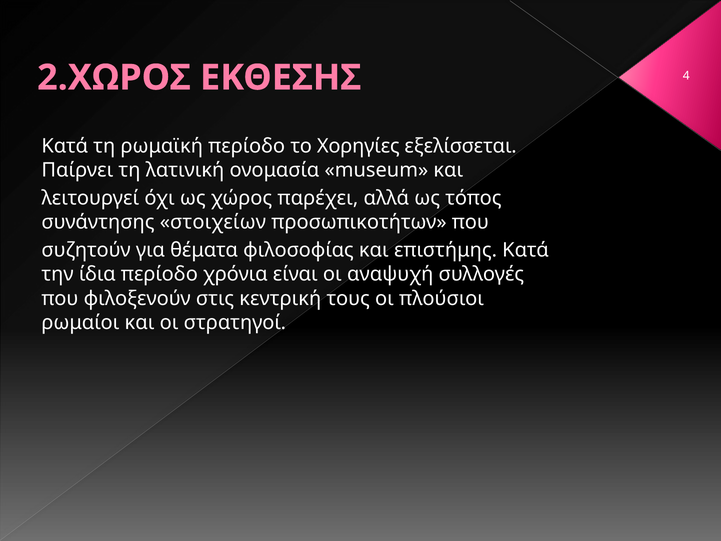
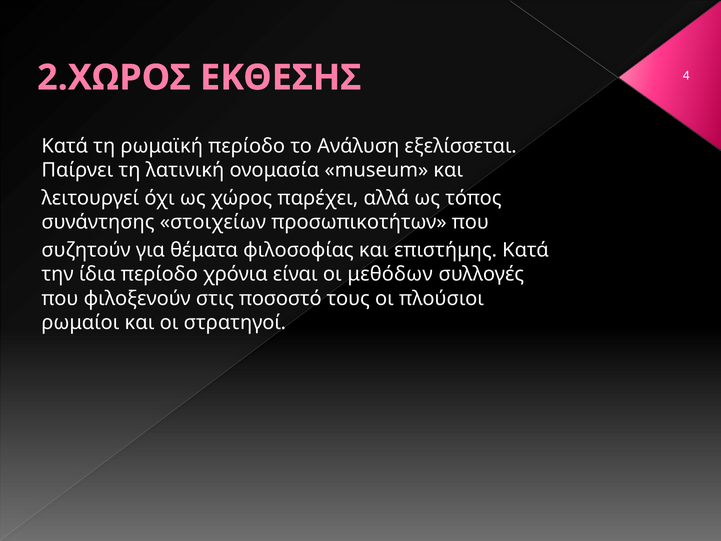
Χορηγίες: Χορηγίες -> Ανάλυση
αναψυχή: αναψυχή -> μεθόδων
κεντρική: κεντρική -> ποσοστό
